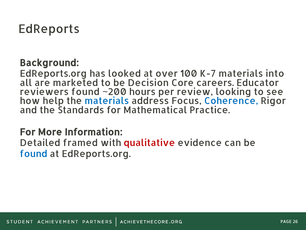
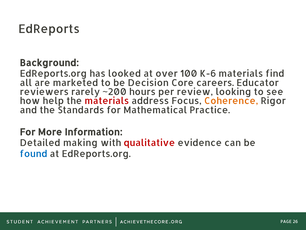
K-7: K-7 -> K-6
into: into -> find
reviewers found: found -> rarely
materials at (107, 101) colour: blue -> red
Coherence colour: blue -> orange
framed: framed -> making
